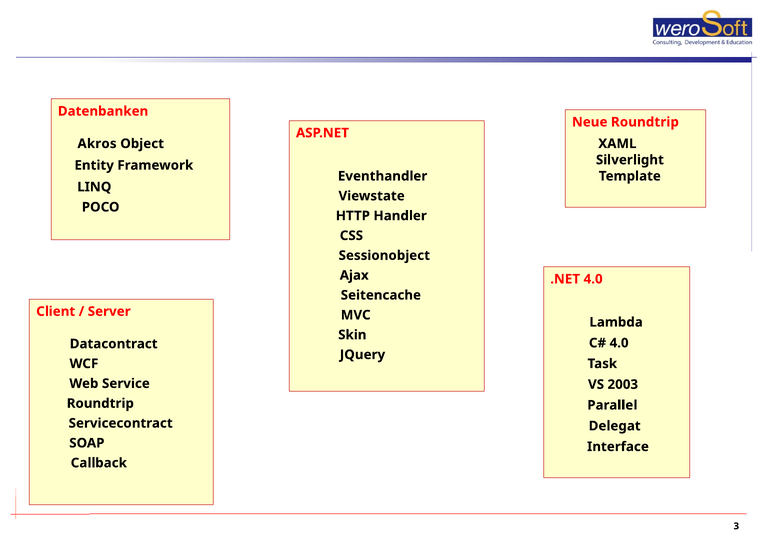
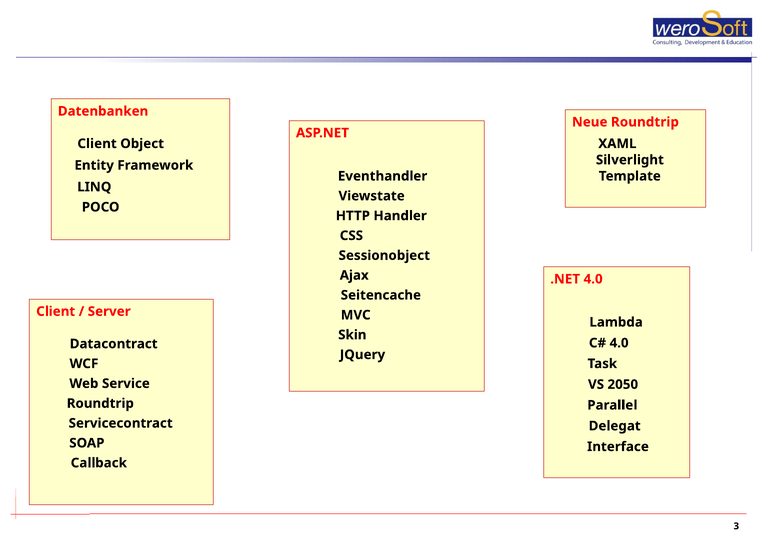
Akros at (97, 144): Akros -> Client
2003: 2003 -> 2050
